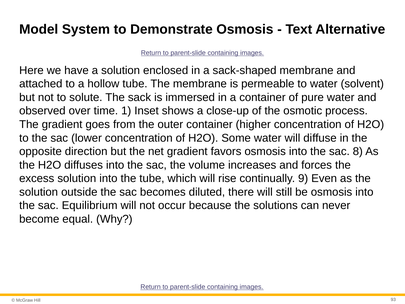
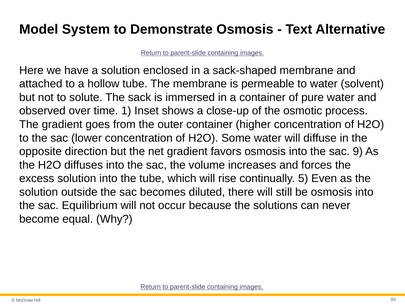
8: 8 -> 9
9: 9 -> 5
